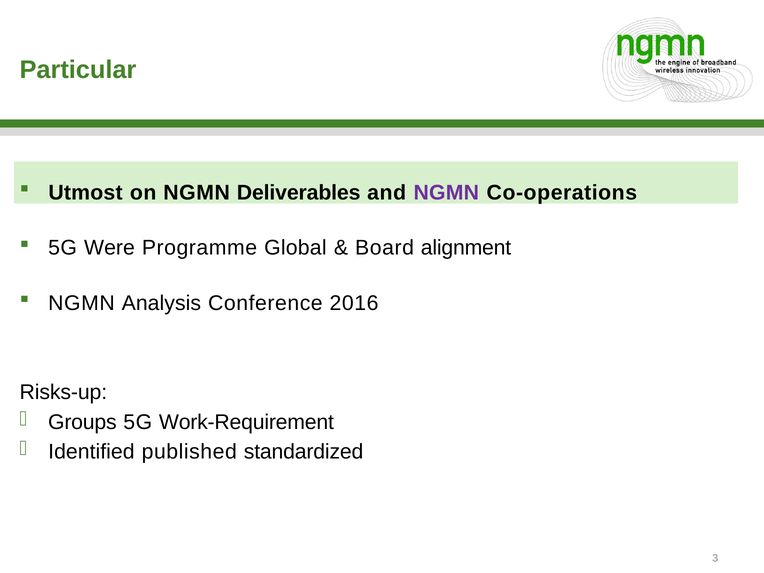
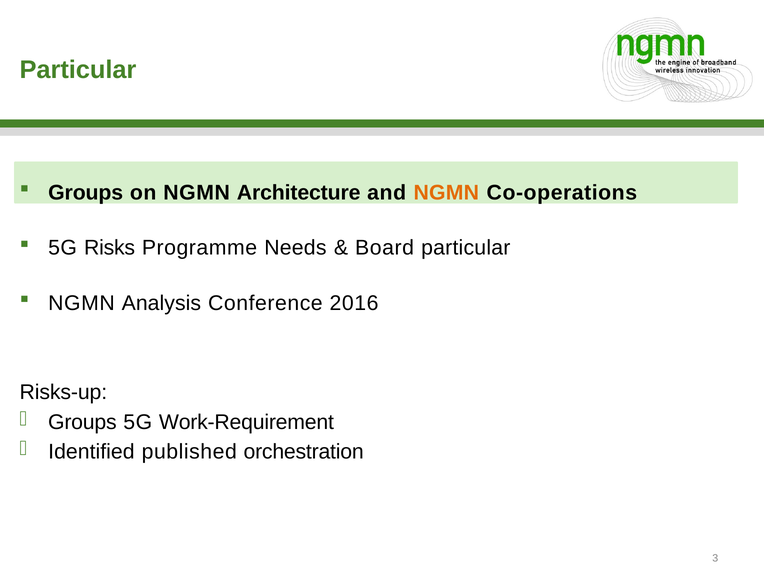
Utmost at (85, 193): Utmost -> Groups
Deliverables: Deliverables -> Architecture
NGMN at (446, 193) colour: purple -> orange
Were: Were -> Risks
Global: Global -> Needs
Board alignment: alignment -> particular
standardized: standardized -> orchestration
